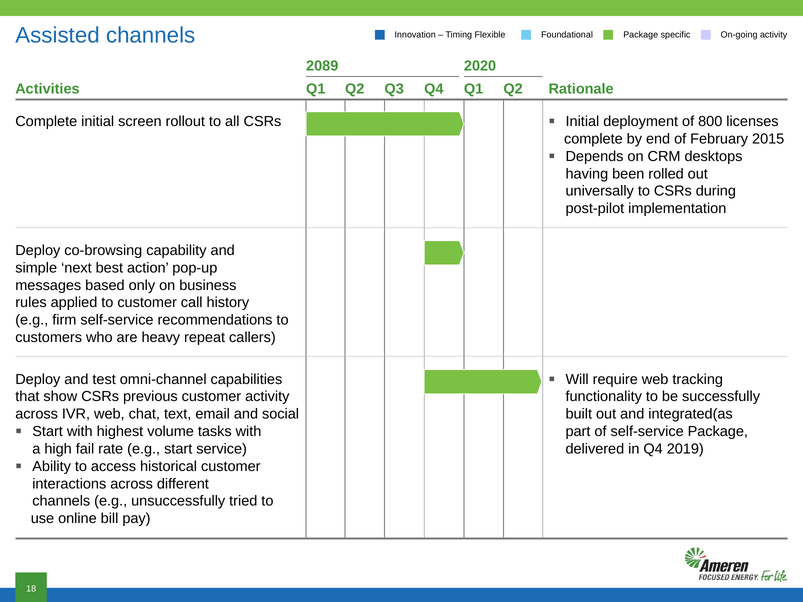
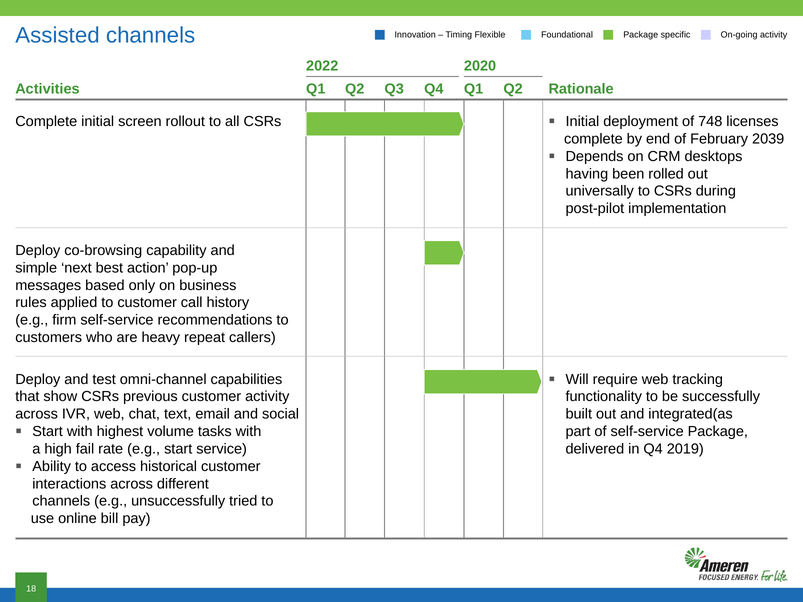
2089: 2089 -> 2022
800: 800 -> 748
2015: 2015 -> 2039
